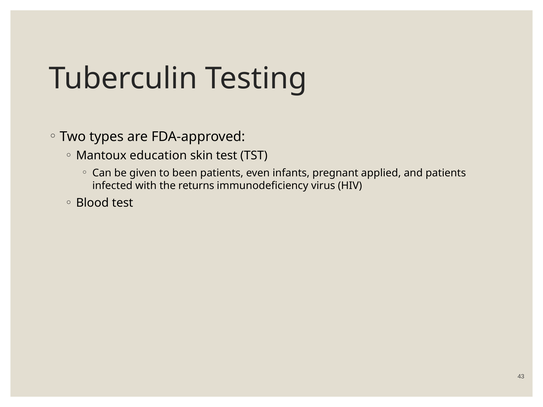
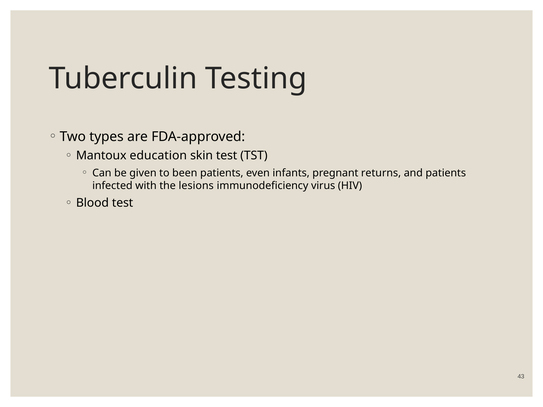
applied: applied -> returns
returns: returns -> lesions
